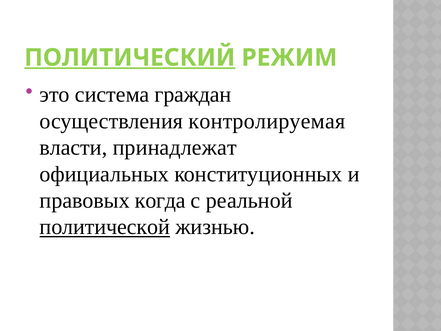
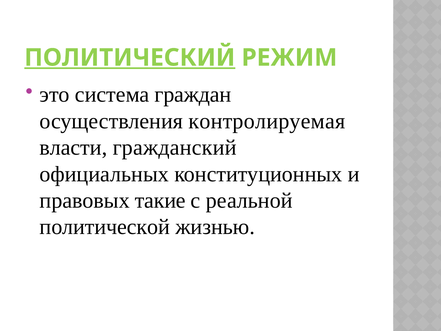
принадлежат: принадлежат -> гражданский
когда: когда -> такие
политической underline: present -> none
